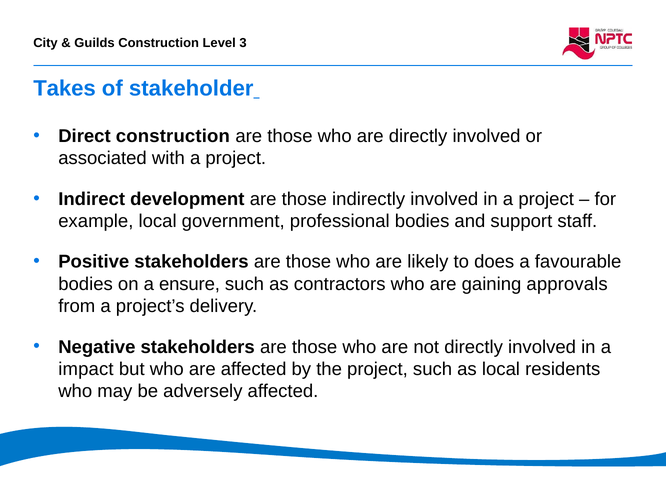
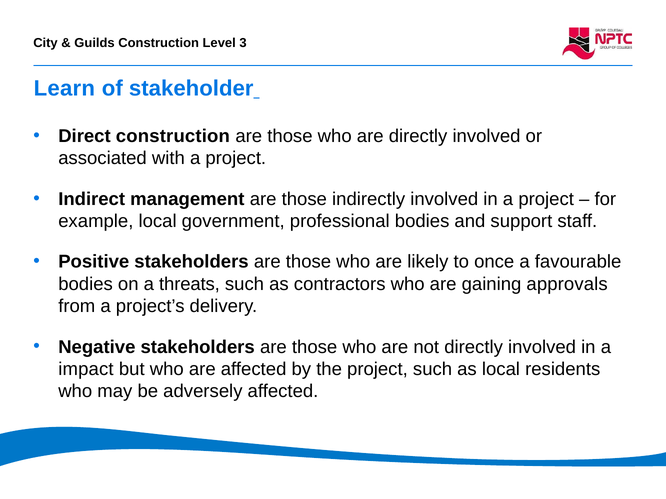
Takes: Takes -> Learn
development: development -> management
does: does -> once
ensure: ensure -> threats
